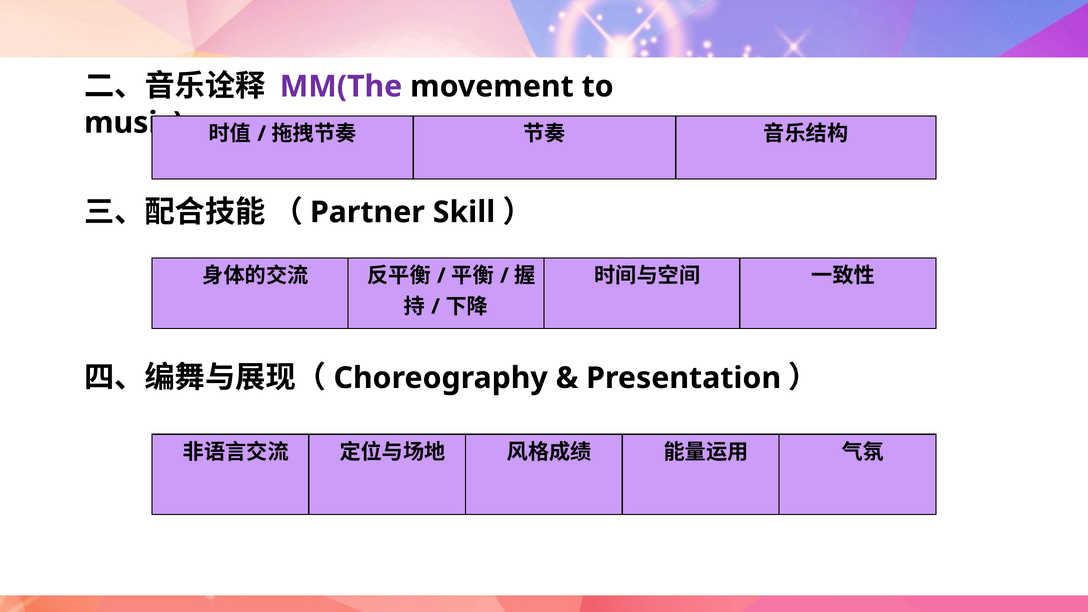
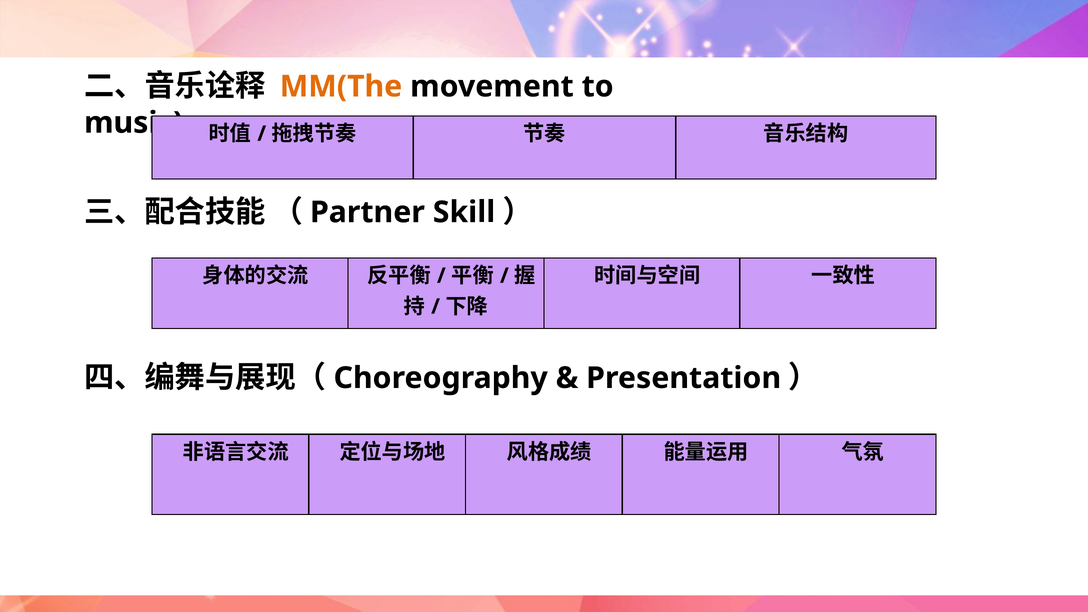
MM(The colour: purple -> orange
